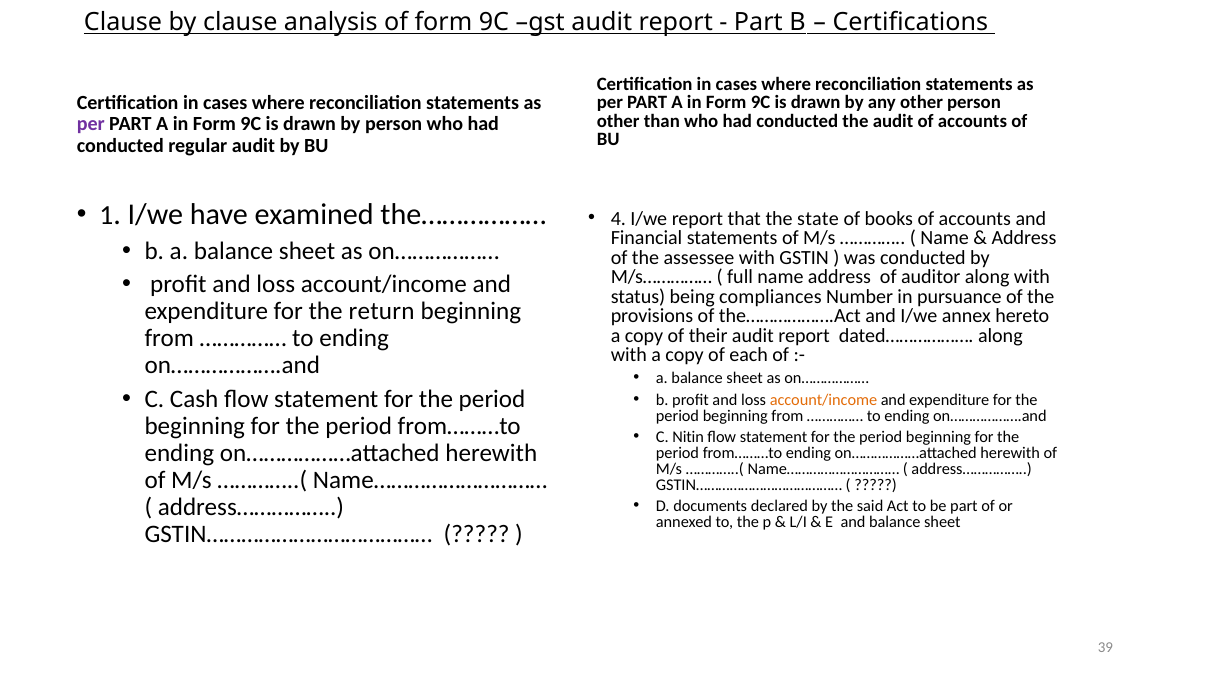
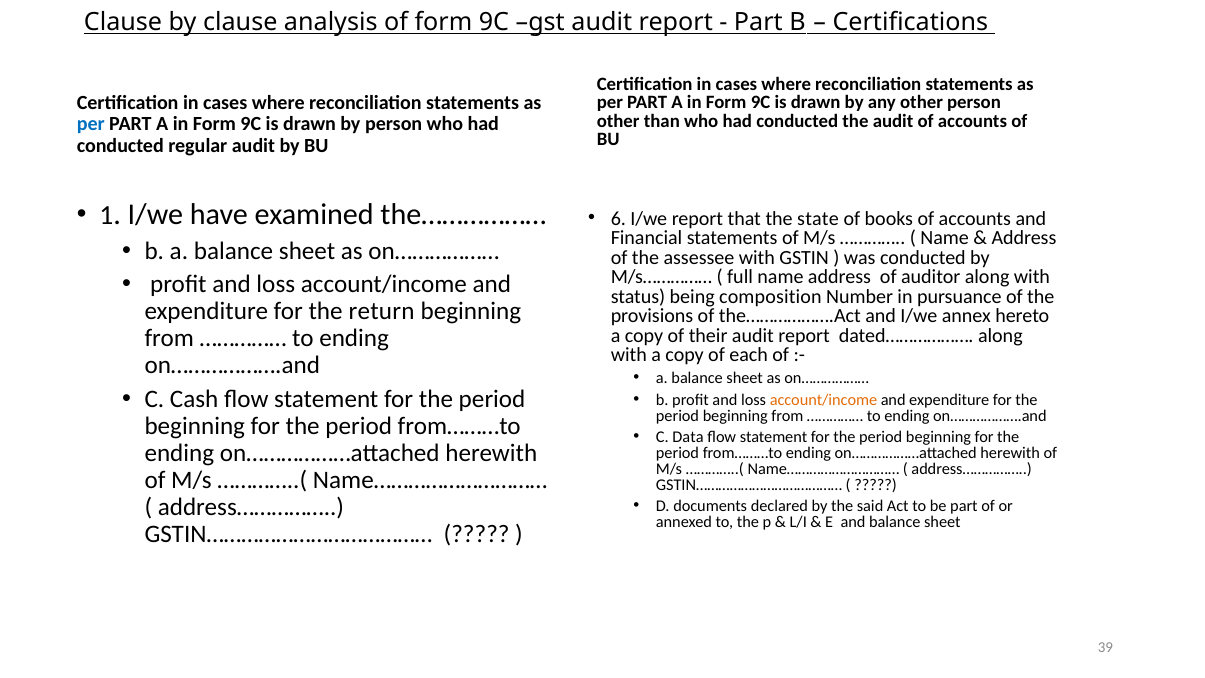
per at (91, 124) colour: purple -> blue
4: 4 -> 6
compliances: compliances -> composition
Nitin: Nitin -> Data
